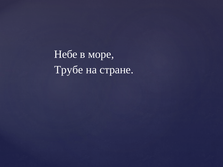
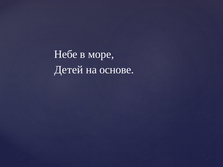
Трубе: Трубе -> Детей
стране: стране -> основе
